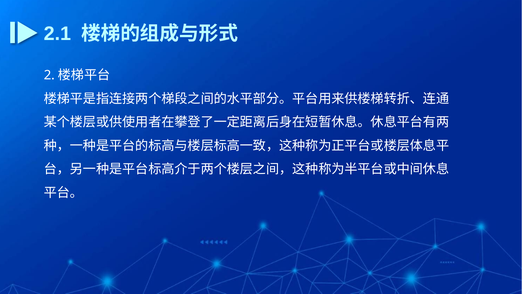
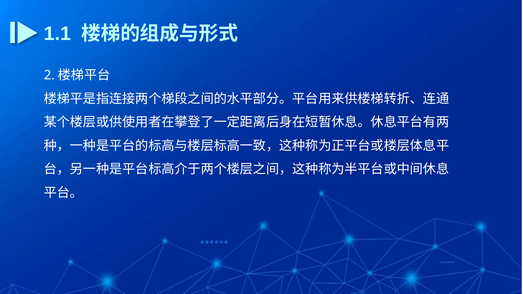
2.1: 2.1 -> 1.1
